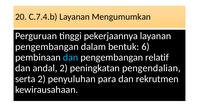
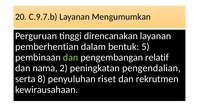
C.7.4.b: C.7.4.b -> C.9.7.b
pekerjaannya: pekerjaannya -> direncanakan
pengembangan at (47, 47): pengembangan -> pemberhentian
6: 6 -> 5
dan at (71, 57) colour: light blue -> light green
andal: andal -> nama
serta 2: 2 -> 8
para: para -> riset
